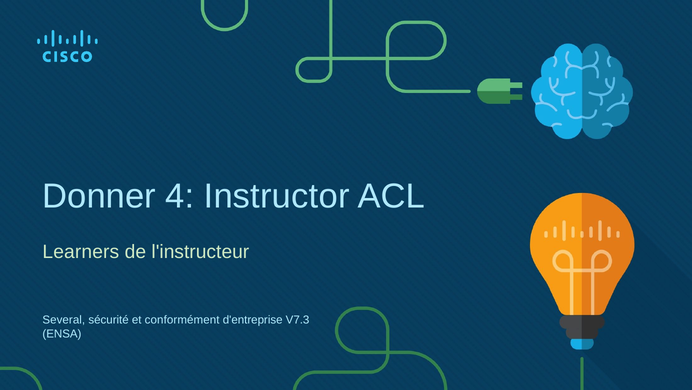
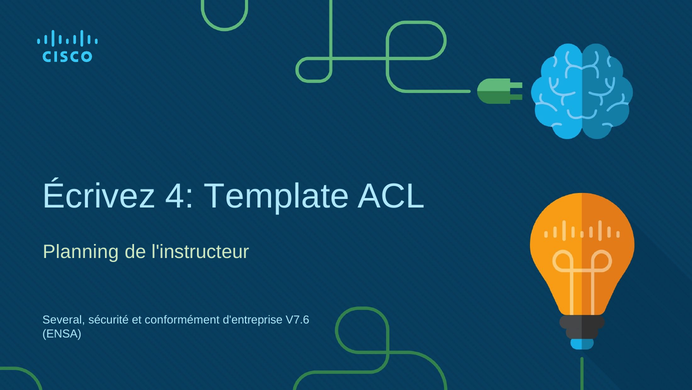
Donner: Donner -> Écrivez
Instructor: Instructor -> Template
Learners: Learners -> Planning
V7.3: V7.3 -> V7.6
